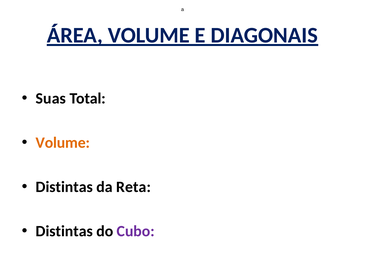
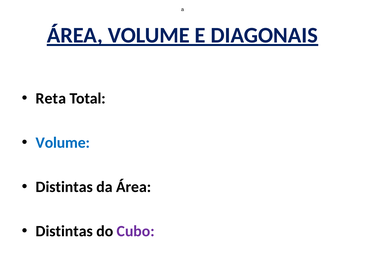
Suas: Suas -> Reta
Volume at (63, 143) colour: orange -> blue
da Reta: Reta -> Área
